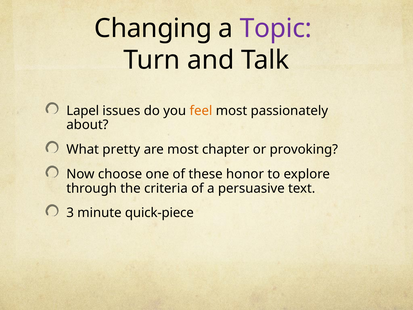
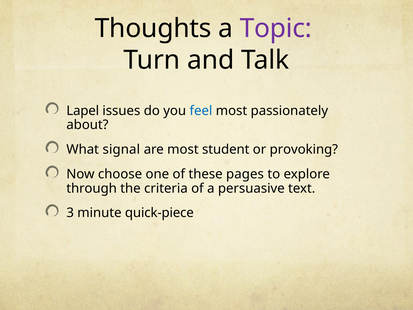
Changing: Changing -> Thoughts
feel colour: orange -> blue
pretty: pretty -> signal
chapter: chapter -> student
honor: honor -> pages
